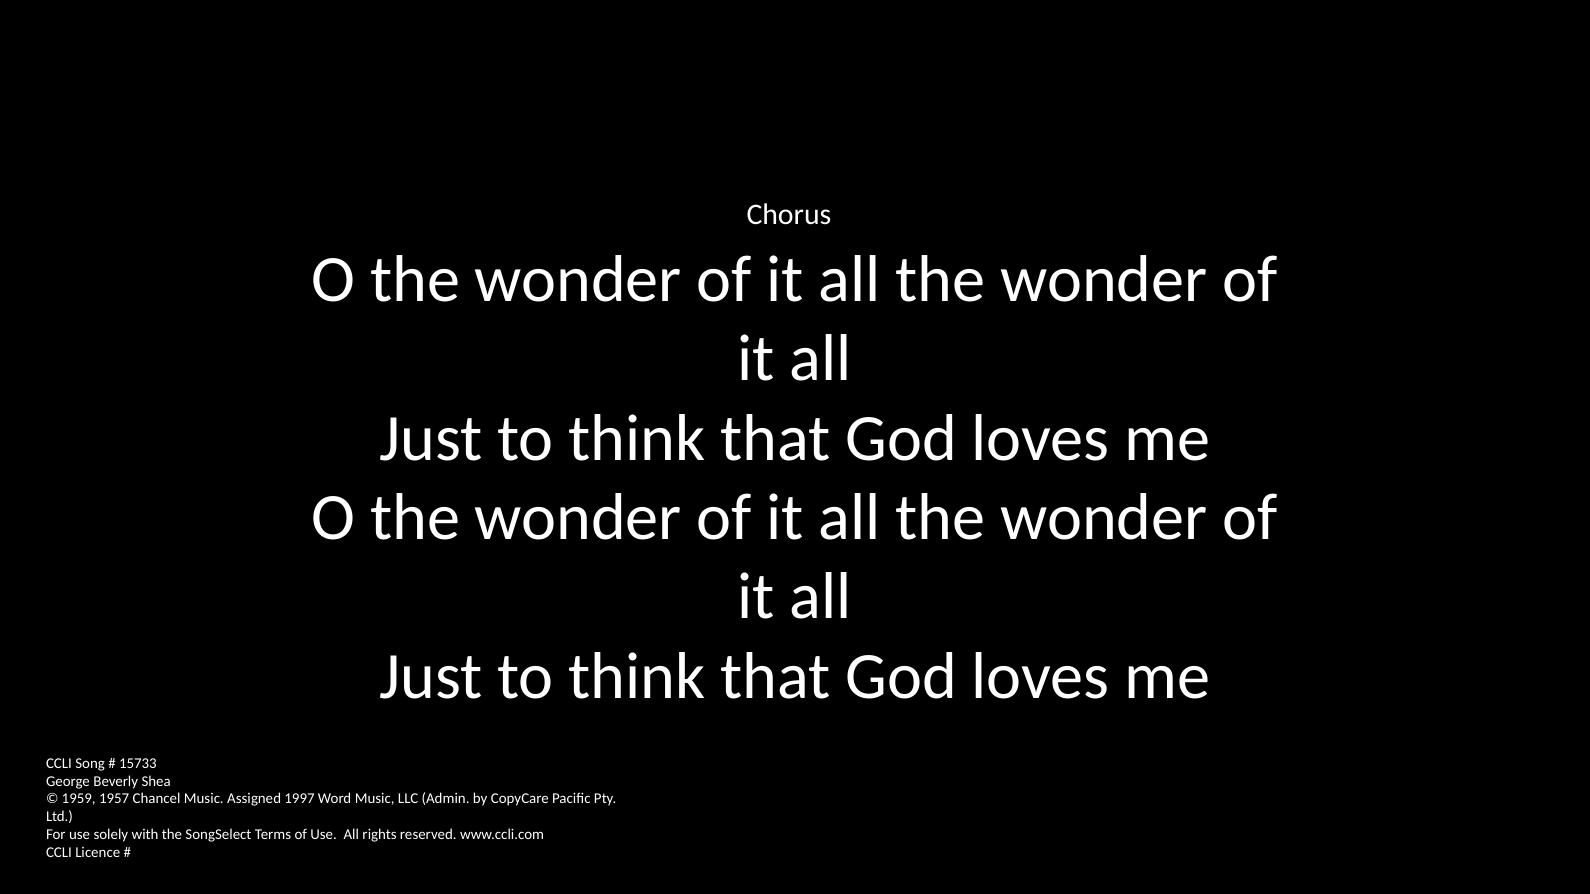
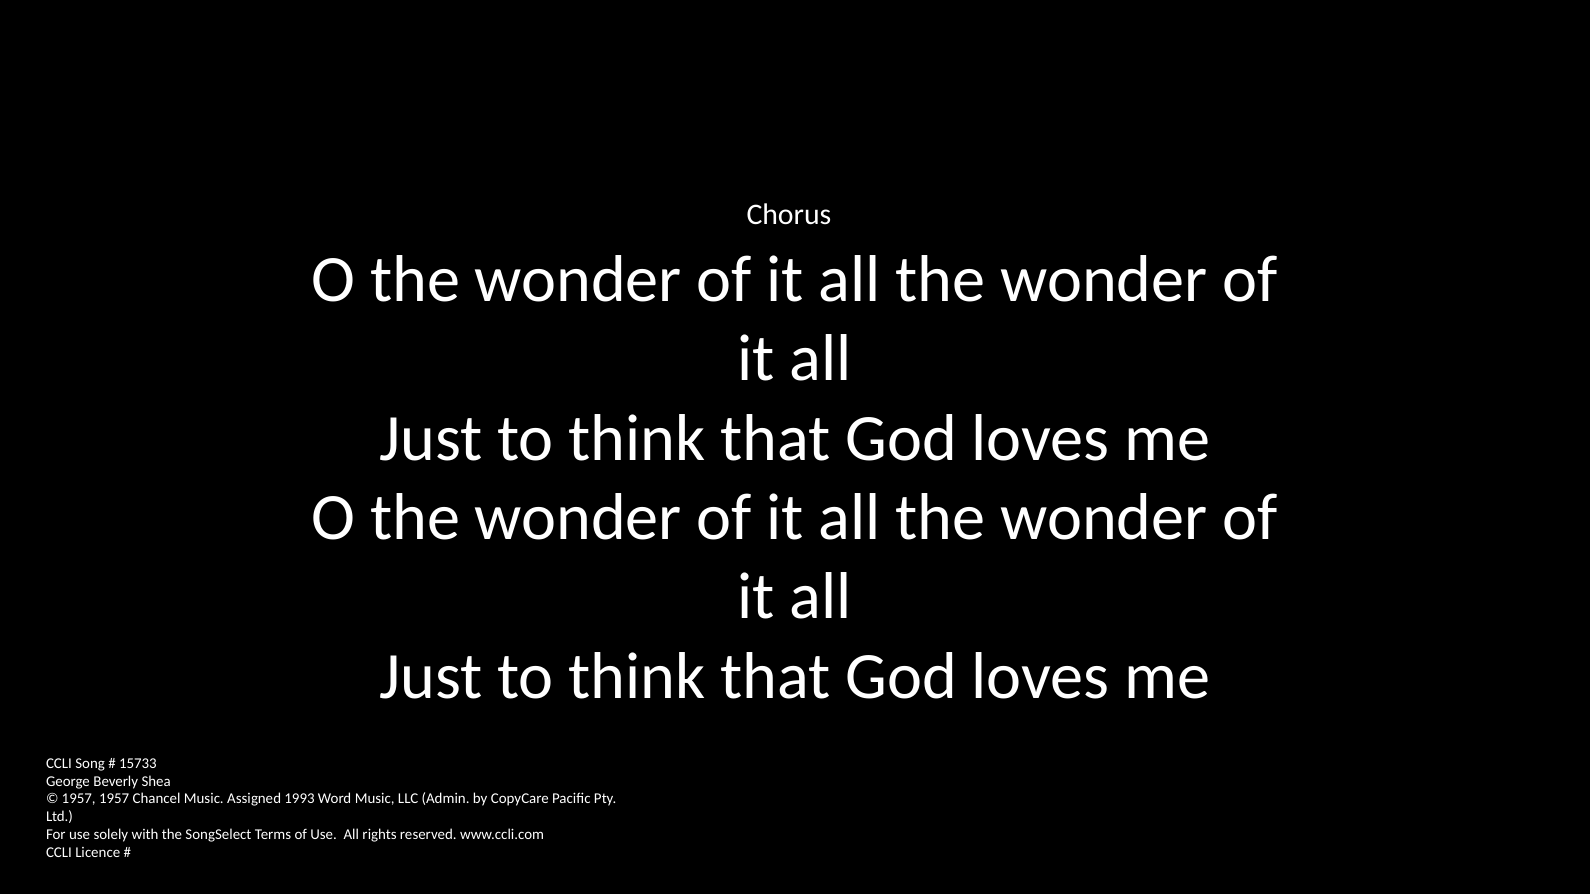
1959 at (79, 799): 1959 -> 1957
1997: 1997 -> 1993
